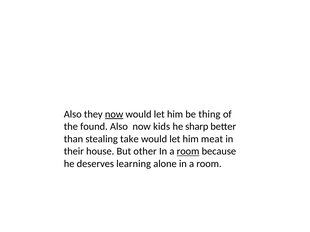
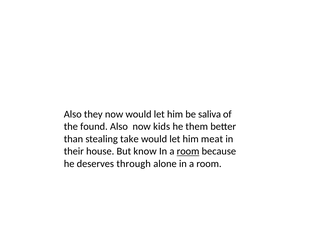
now at (114, 114) underline: present -> none
thing: thing -> saliva
sharp: sharp -> them
other: other -> know
learning: learning -> through
